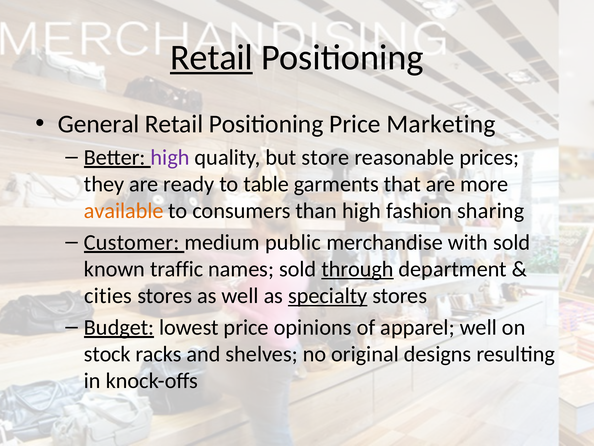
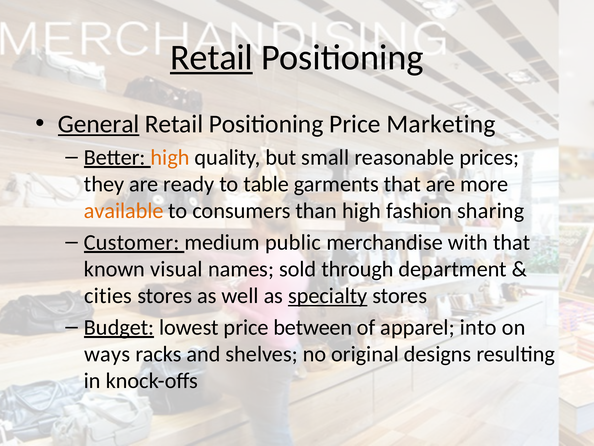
General underline: none -> present
high at (170, 157) colour: purple -> orange
store: store -> small
with sold: sold -> that
traffic: traffic -> visual
through underline: present -> none
opinions: opinions -> between
apparel well: well -> into
stock: stock -> ways
